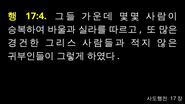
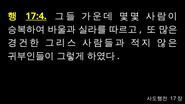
17:4 underline: none -> present
